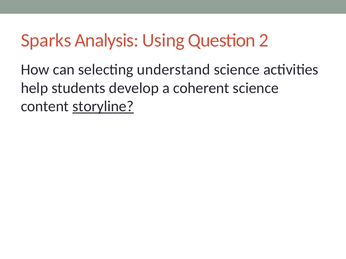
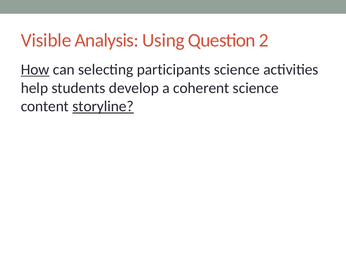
Sparks: Sparks -> Visible
How underline: none -> present
understand: understand -> participants
